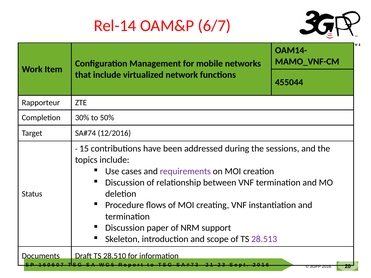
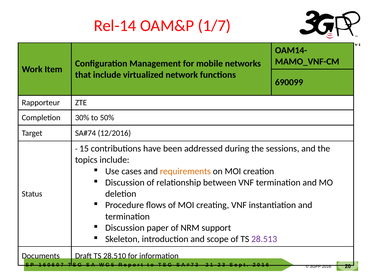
6/7: 6/7 -> 1/7
455044: 455044 -> 690099
requirements colour: purple -> orange
